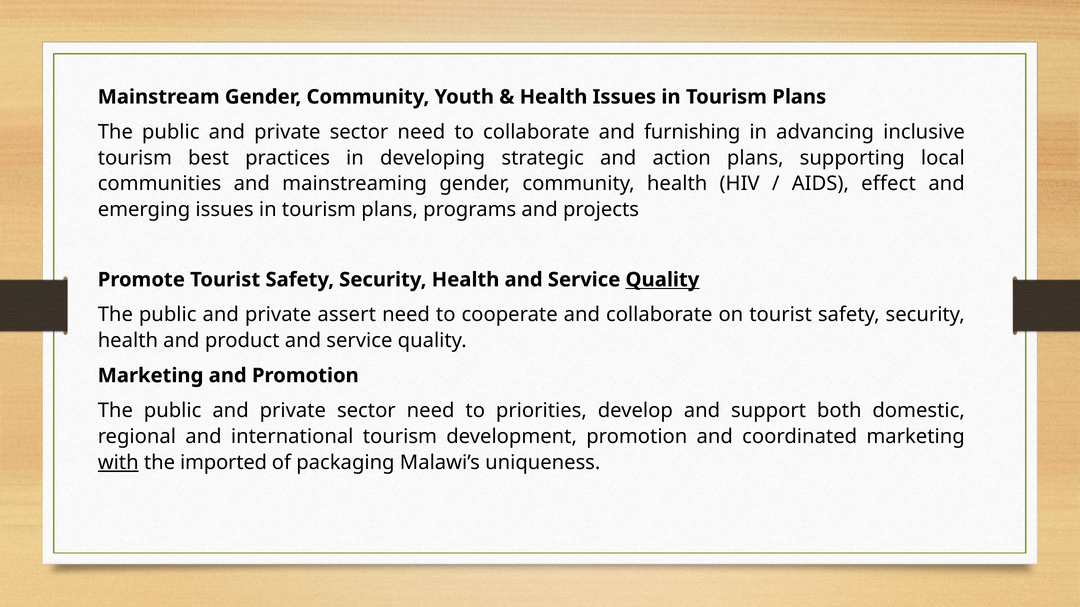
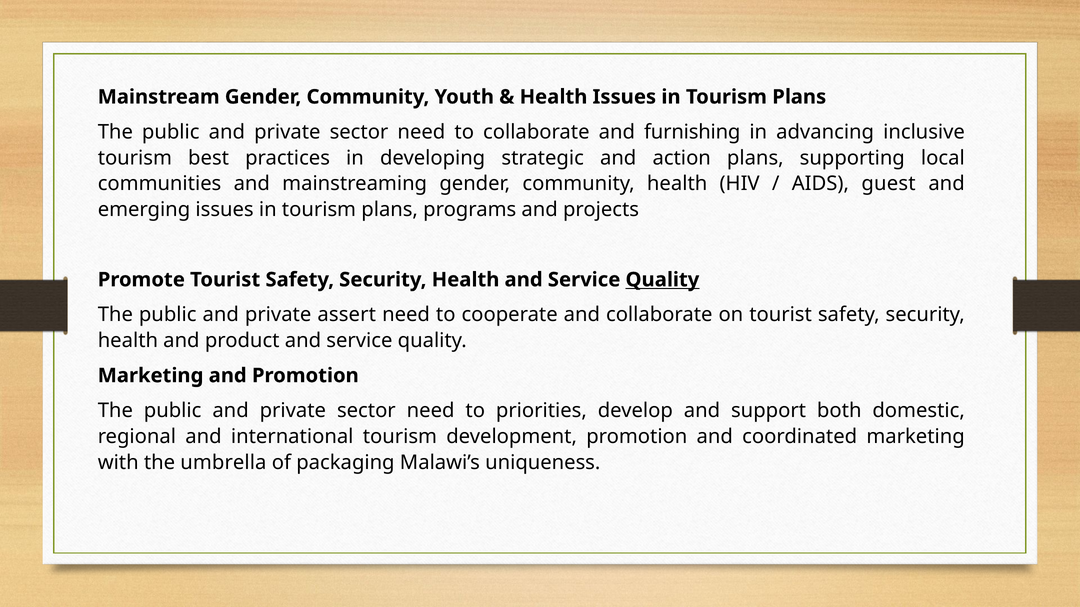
effect: effect -> guest
with underline: present -> none
imported: imported -> umbrella
